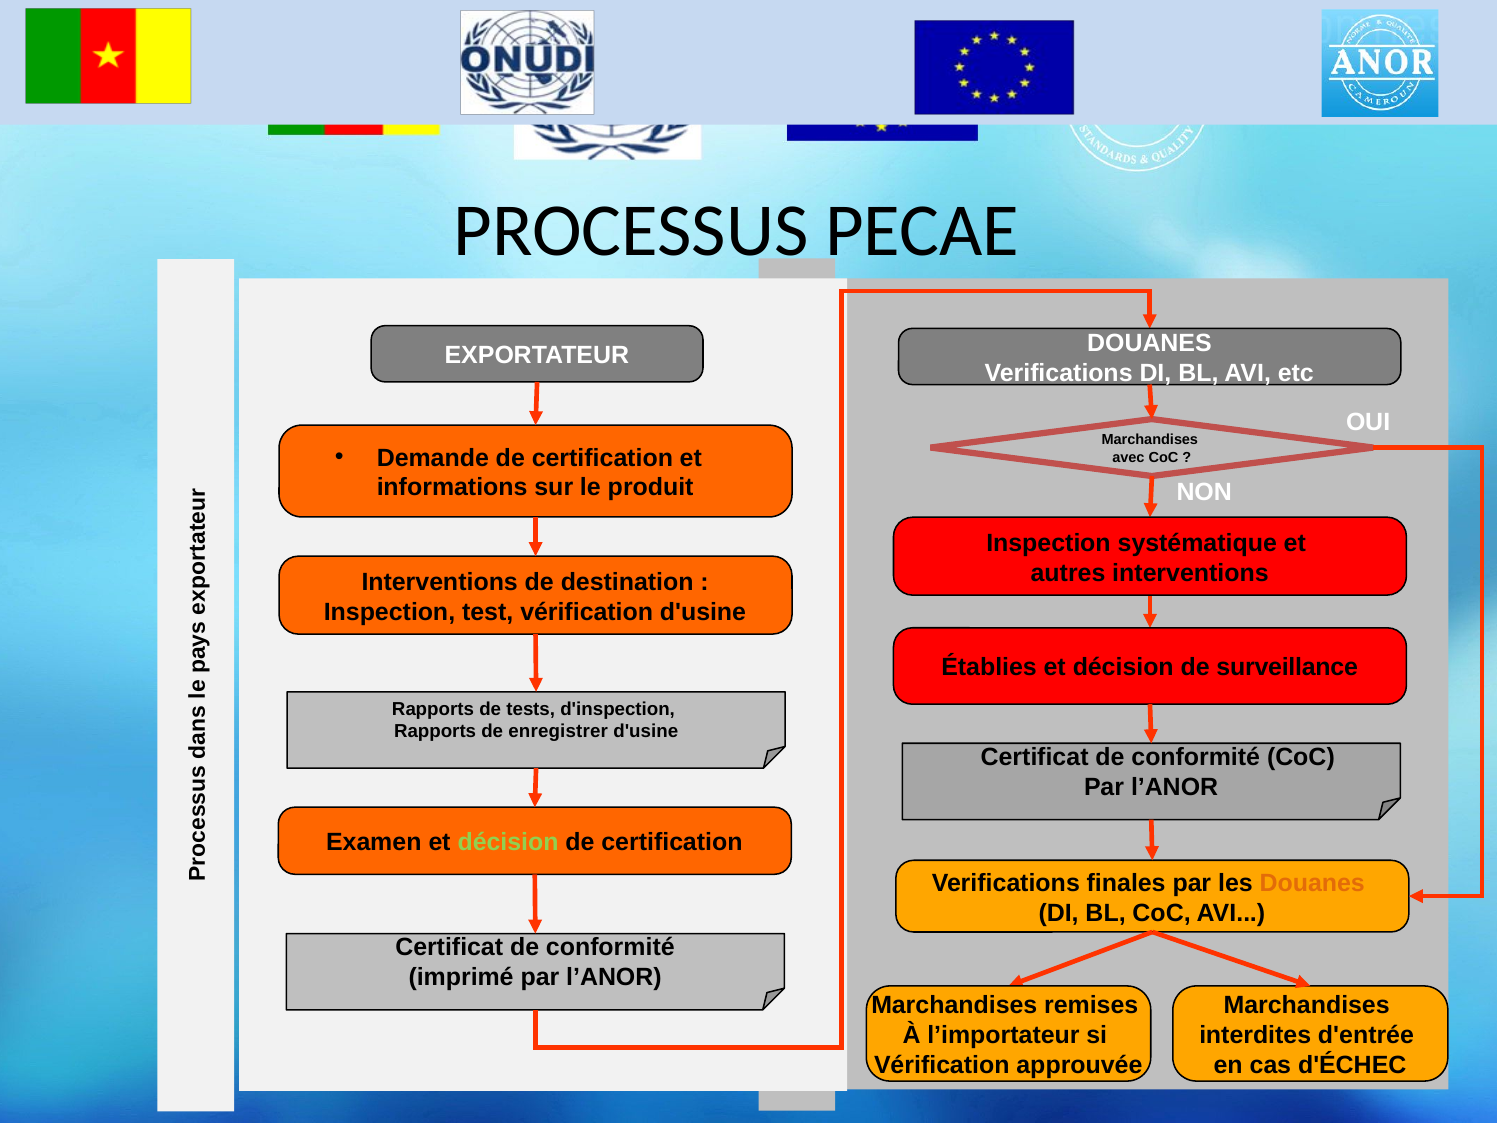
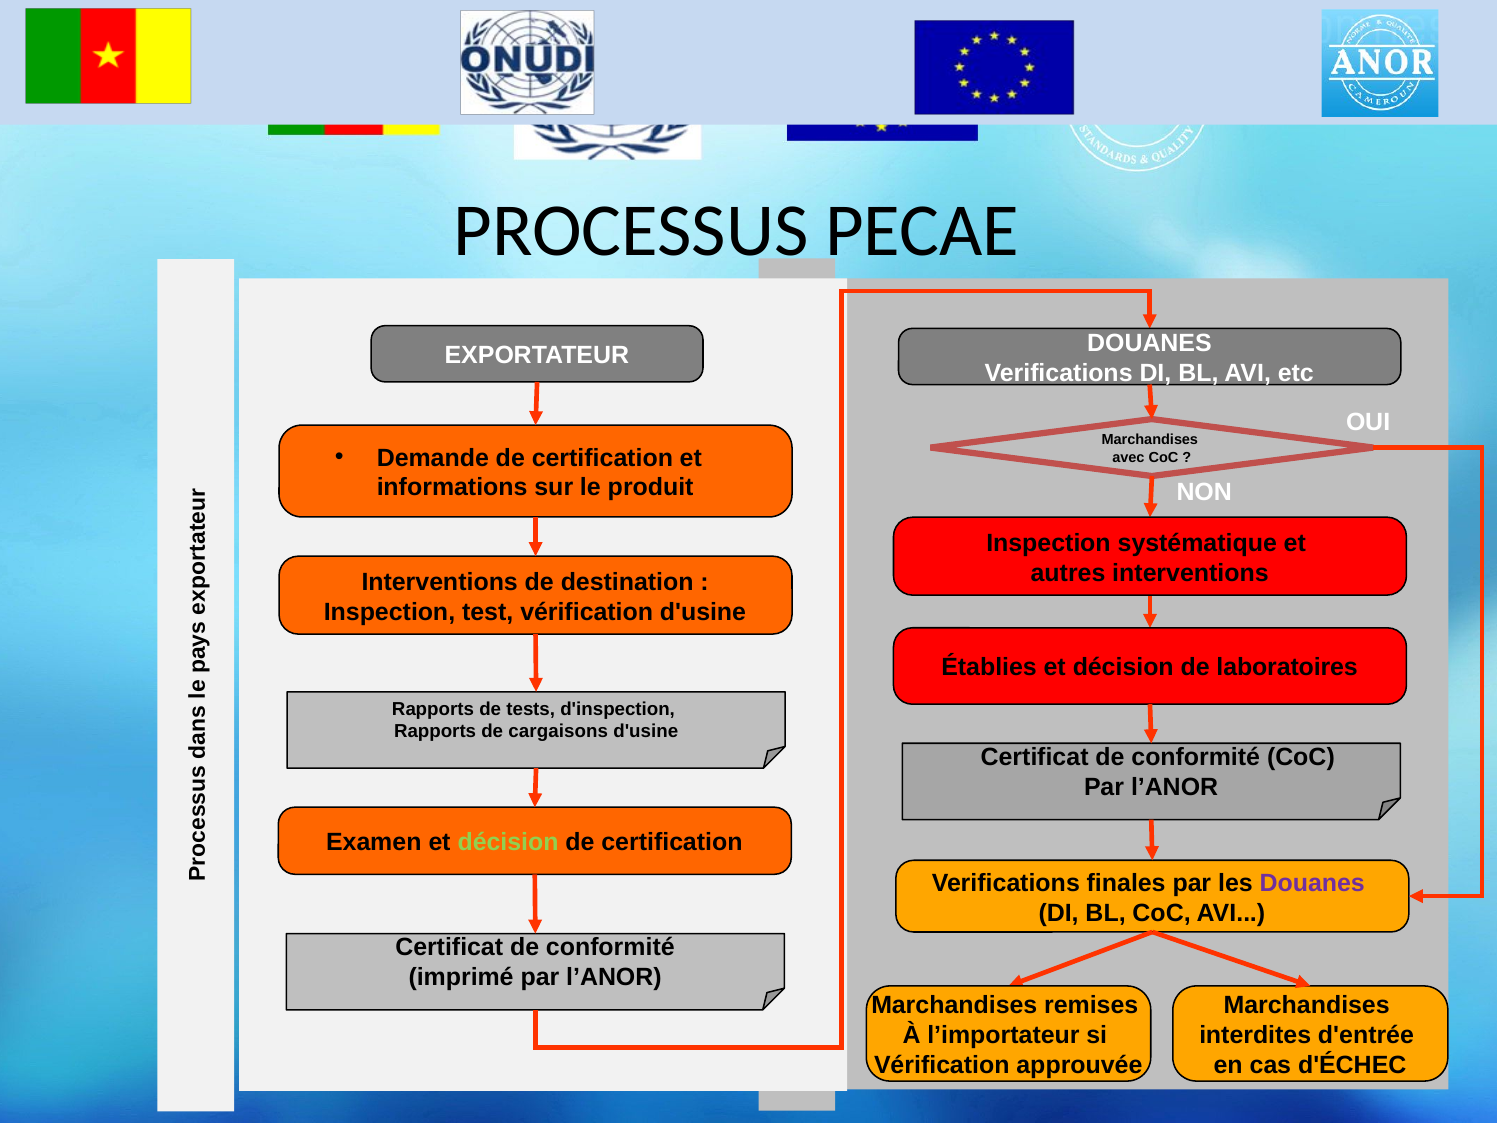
surveillance: surveillance -> laboratoires
enregistrer: enregistrer -> cargaisons
Douanes at (1312, 883) colour: orange -> purple
